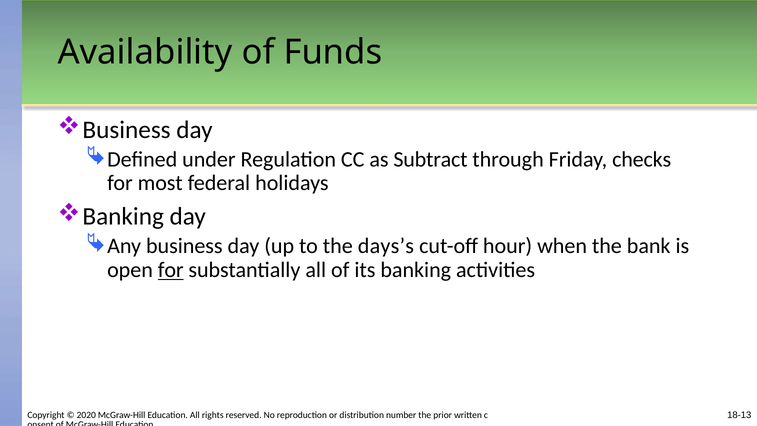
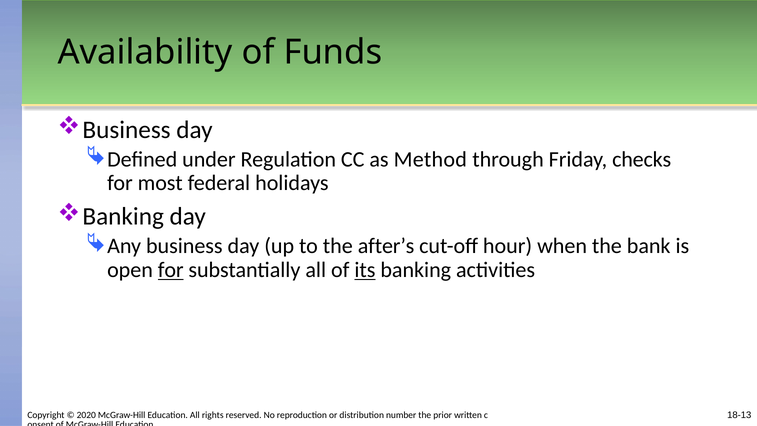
Subtract: Subtract -> Method
days’s: days’s -> after’s
its underline: none -> present
